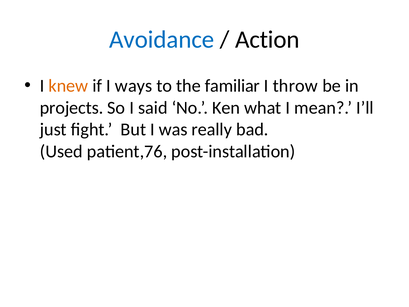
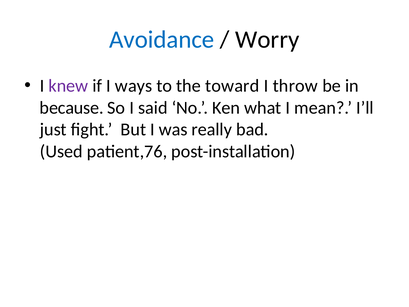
Action: Action -> Worry
knew colour: orange -> purple
familiar: familiar -> toward
projects: projects -> because
